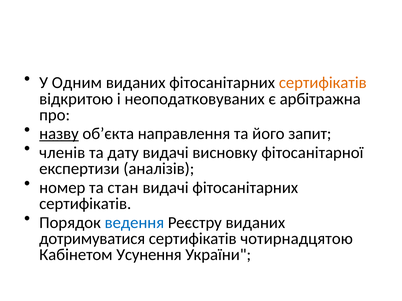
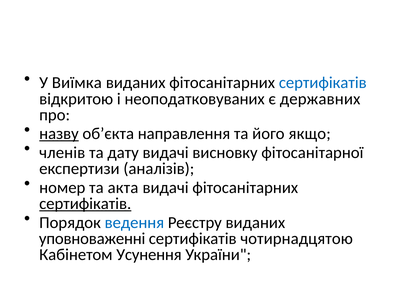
Одним: Одним -> Виїмка
сертифікатів at (323, 83) colour: orange -> blue
арбітражна: арбітражна -> державних
запит: запит -> якщо
стан: стан -> акта
сертифікатів at (85, 204) underline: none -> present
дотримуватися: дотримуватися -> уповноваженні
